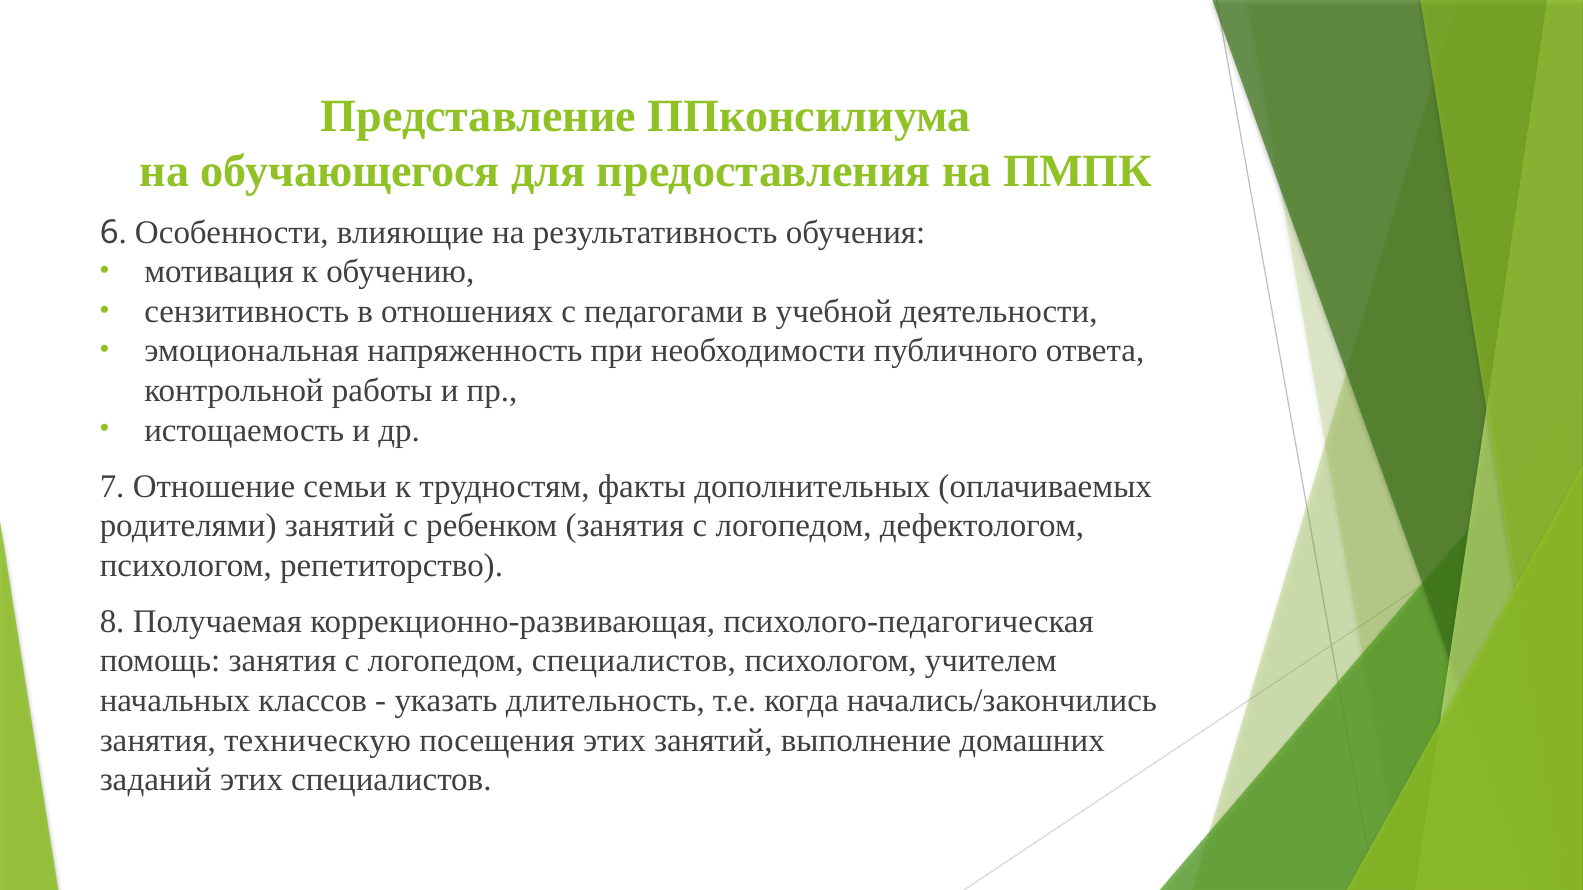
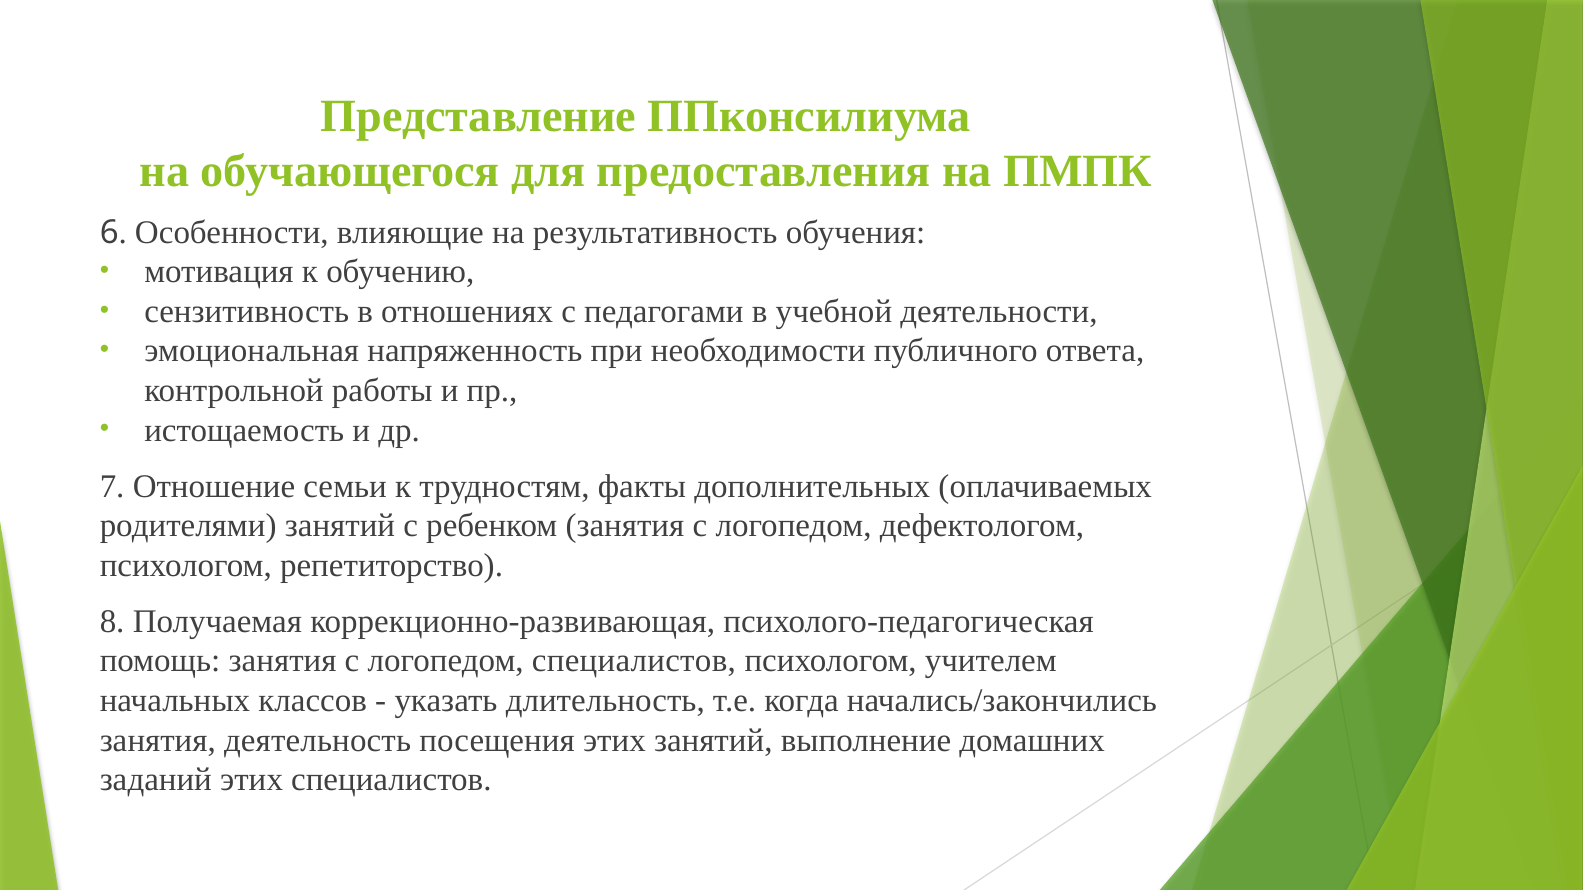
техническую: техническую -> деятельность
